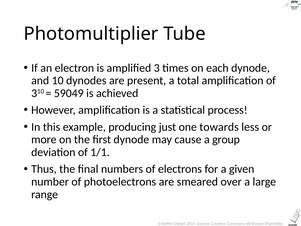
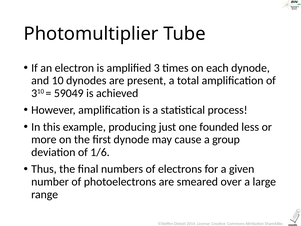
towards: towards -> founded
1/1: 1/1 -> 1/6
